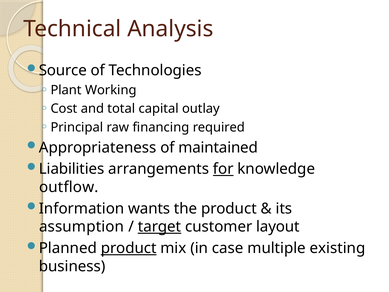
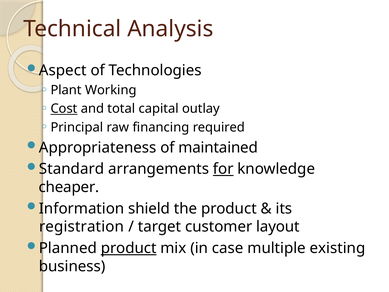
Source: Source -> Aspect
Cost underline: none -> present
Liabilities: Liabilities -> Standard
outflow: outflow -> cheaper
wants: wants -> shield
assumption: assumption -> registration
target underline: present -> none
